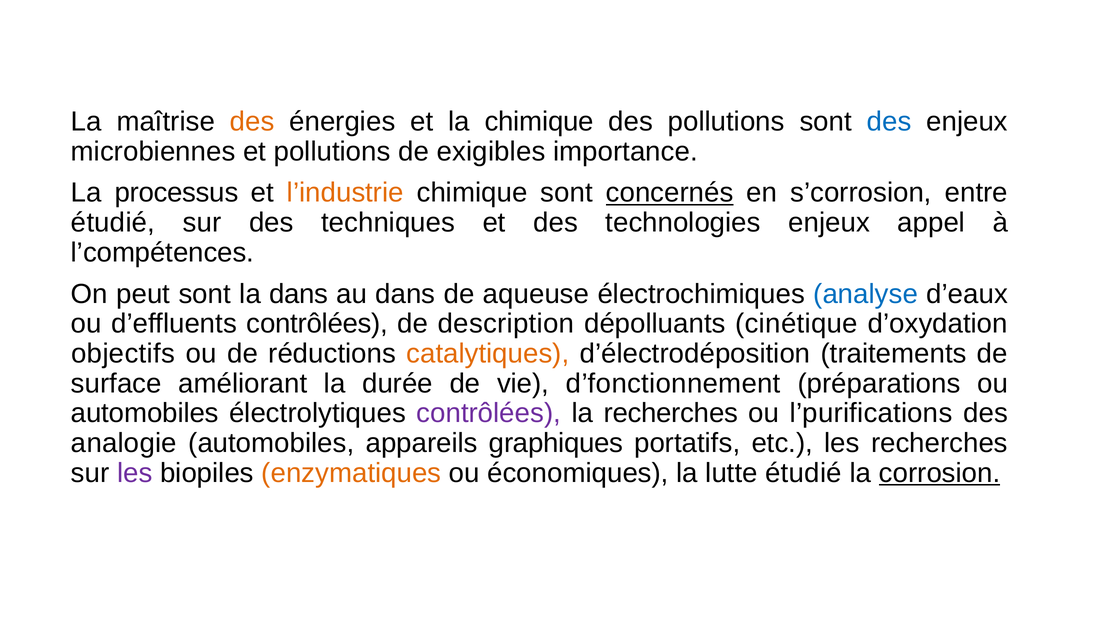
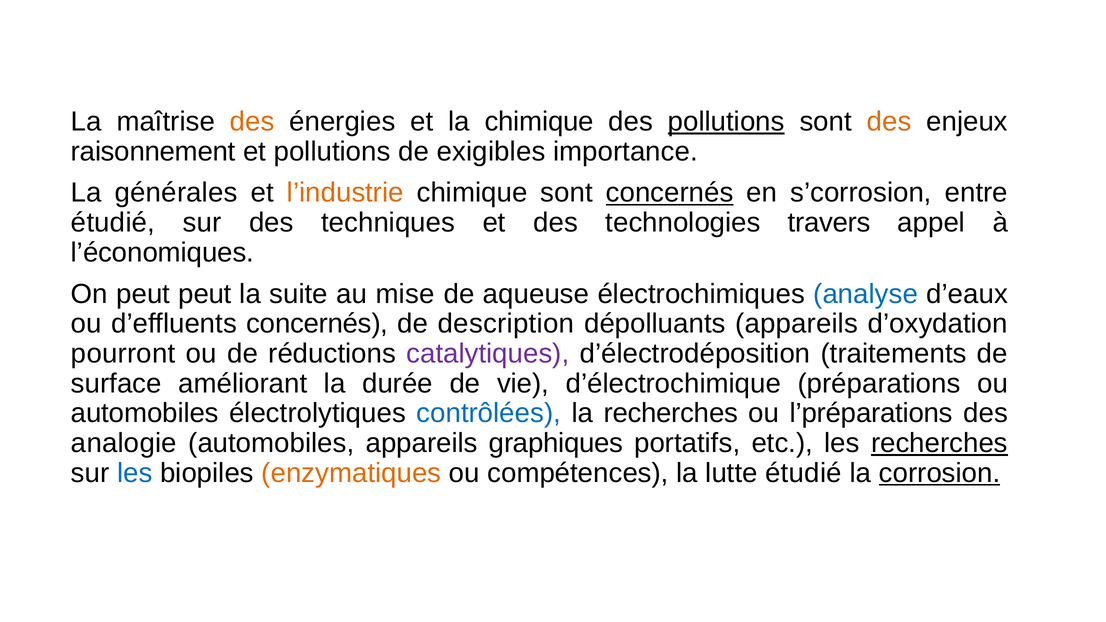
pollutions at (726, 122) underline: none -> present
des at (889, 122) colour: blue -> orange
microbiennes: microbiennes -> raisonnement
processus: processus -> générales
technologies enjeux: enjeux -> travers
l’compétences: l’compétences -> l’économiques
peut sont: sont -> peut
la dans: dans -> suite
au dans: dans -> mise
d’effluents contrôlées: contrôlées -> concernés
dépolluants cinétique: cinétique -> appareils
objectifs: objectifs -> pourront
catalytiques colour: orange -> purple
d’fonctionnement: d’fonctionnement -> d’électrochimique
contrôlées at (489, 413) colour: purple -> blue
l’purifications: l’purifications -> l’préparations
recherches at (939, 443) underline: none -> present
les at (135, 473) colour: purple -> blue
économiques: économiques -> compétences
